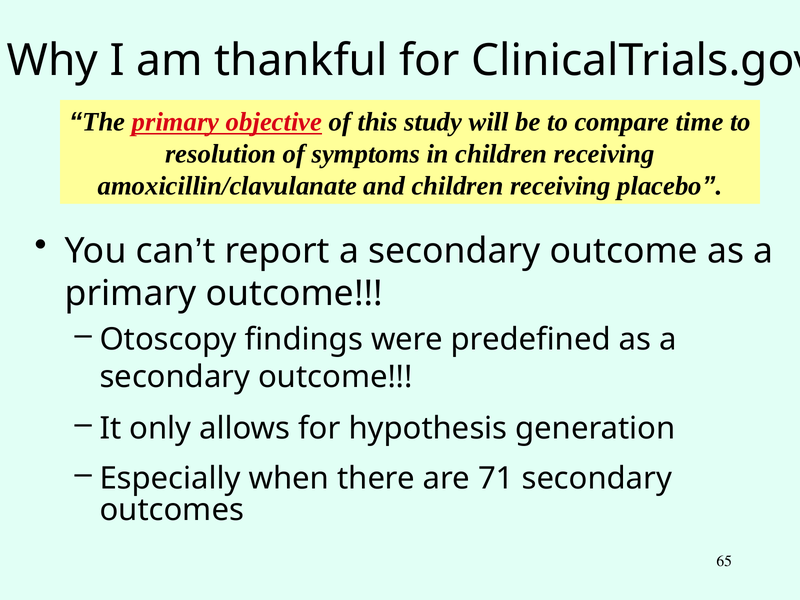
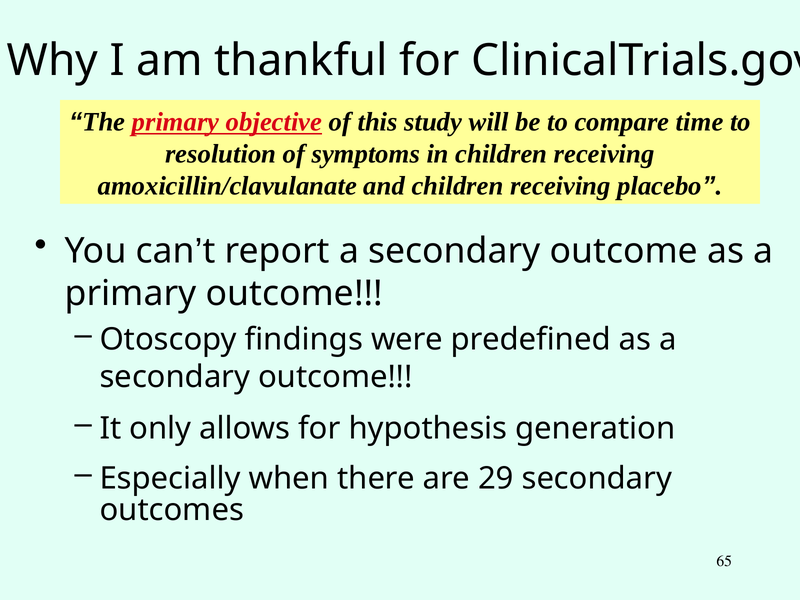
71: 71 -> 29
